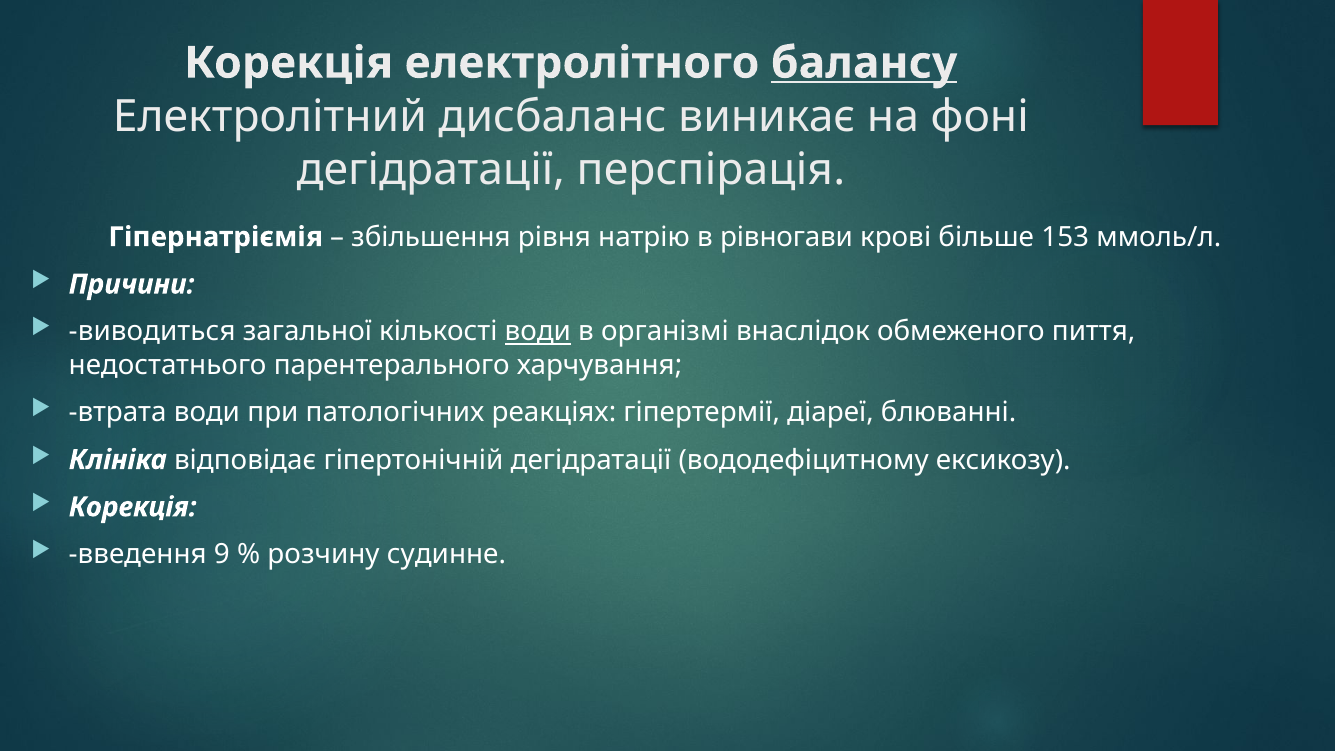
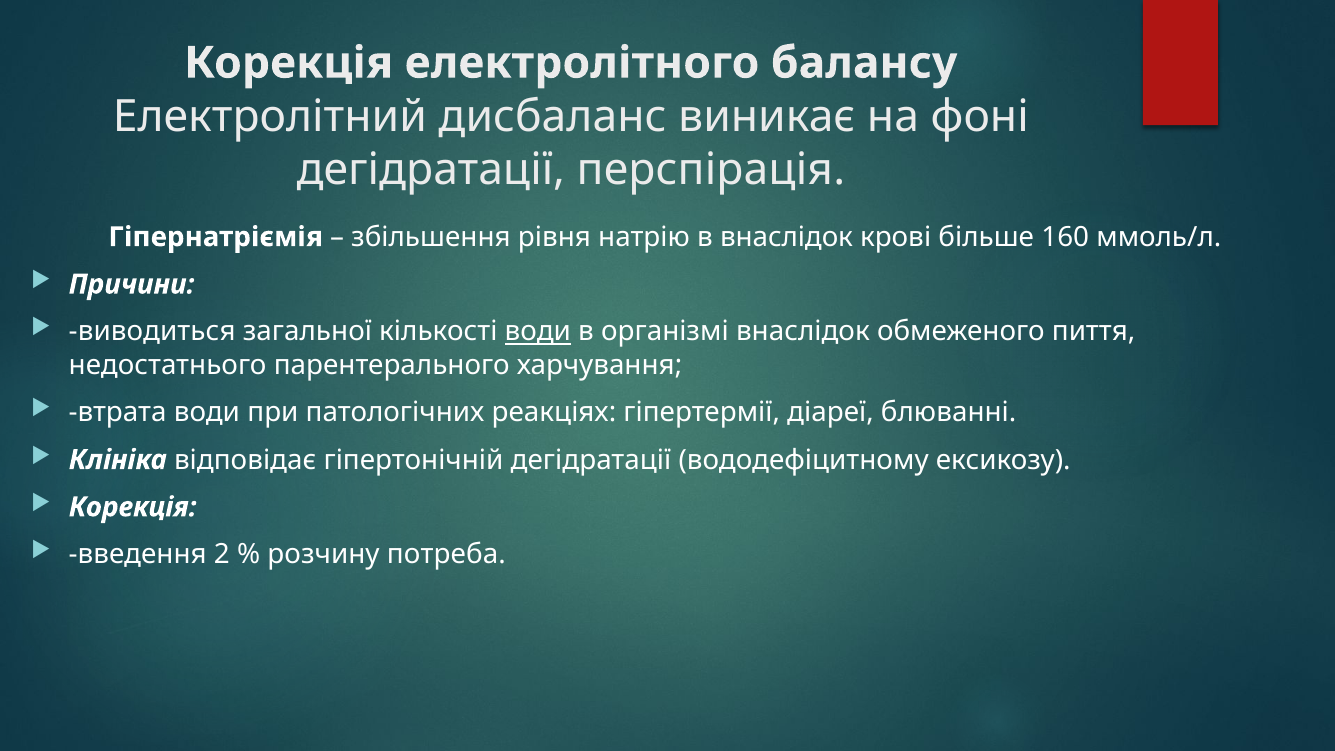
балансу underline: present -> none
в рівногави: рівногави -> внаслідок
153: 153 -> 160
9: 9 -> 2
судинне: судинне -> потреба
